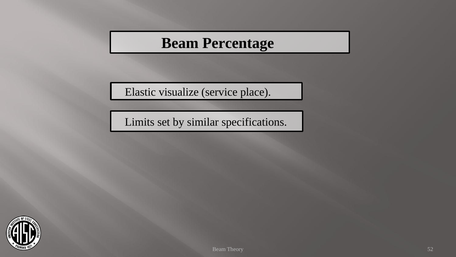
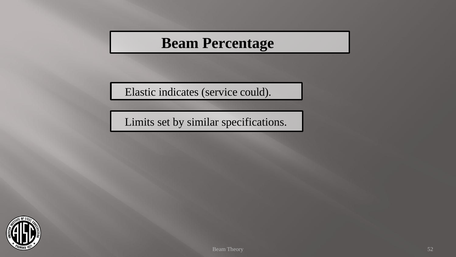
visualize: visualize -> indicates
place: place -> could
